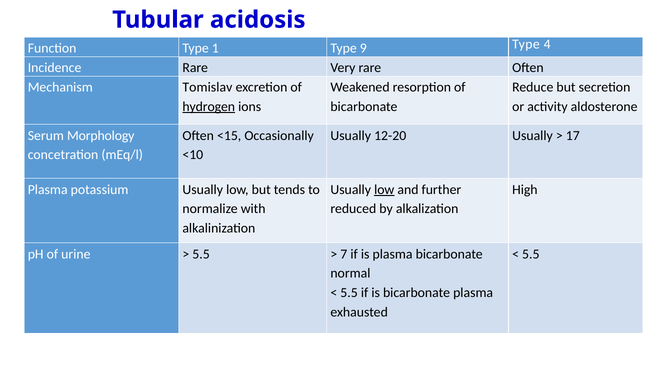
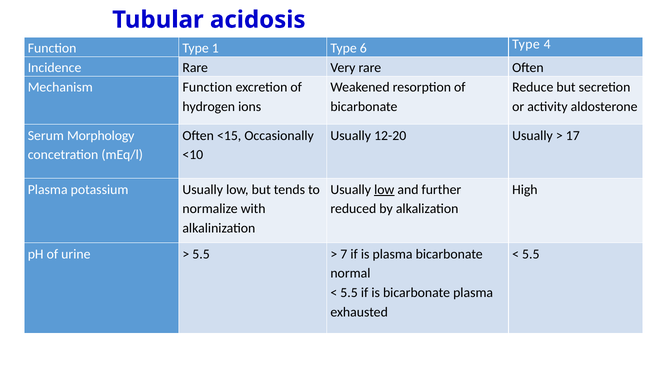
9: 9 -> 6
Mechanism Tomislav: Tomislav -> Function
hydrogen underline: present -> none
